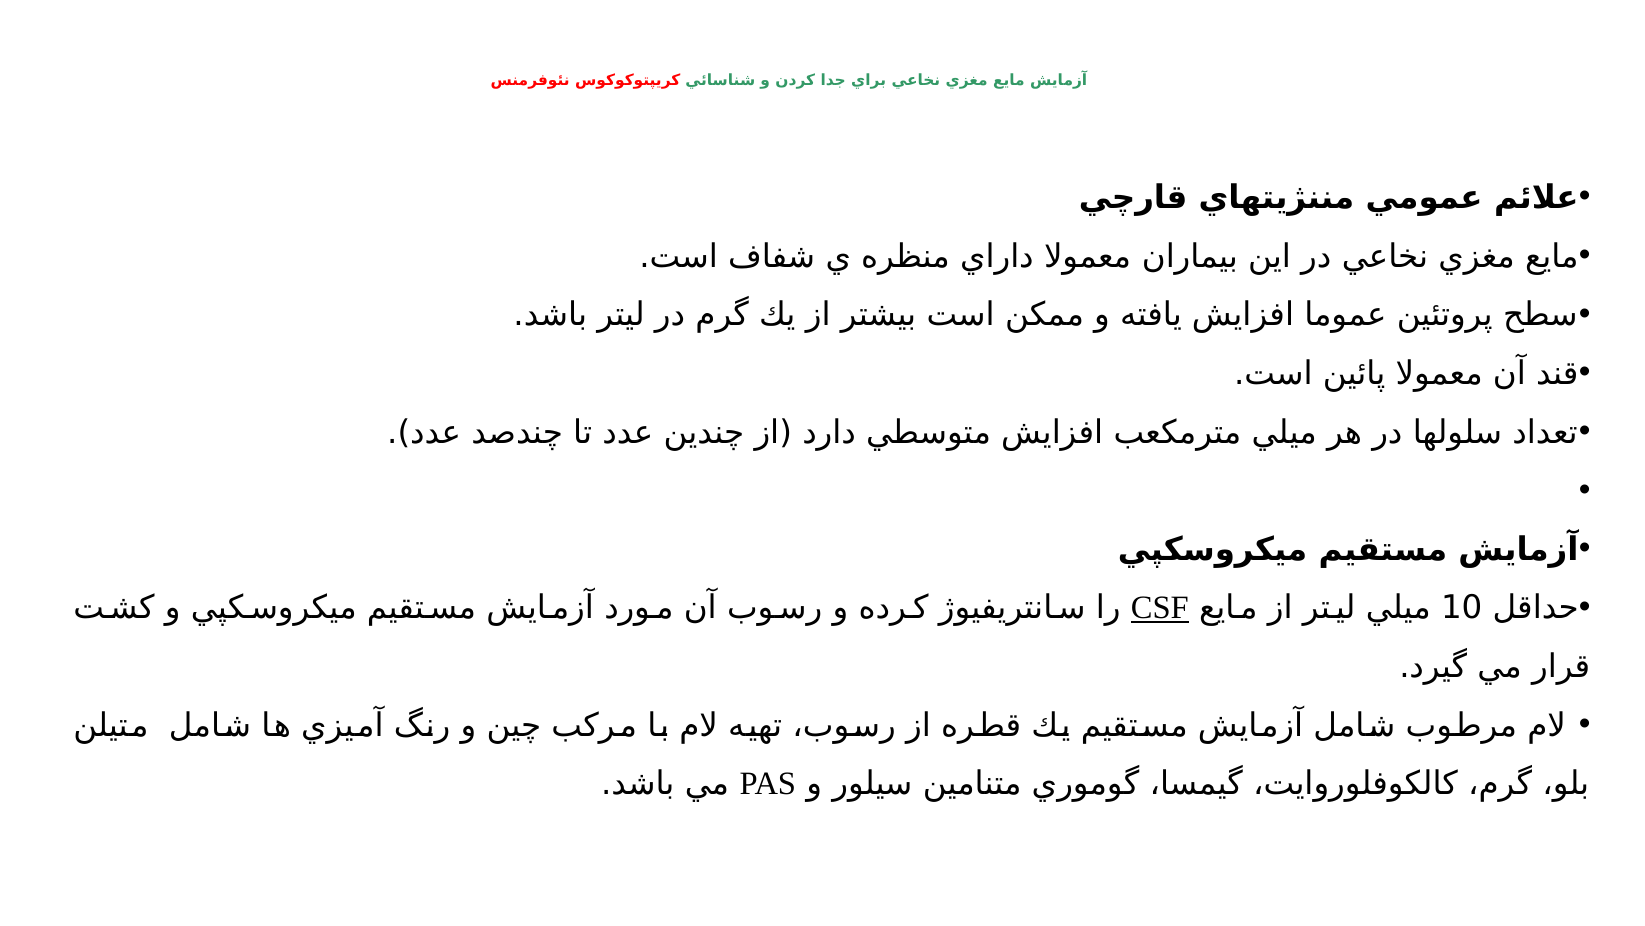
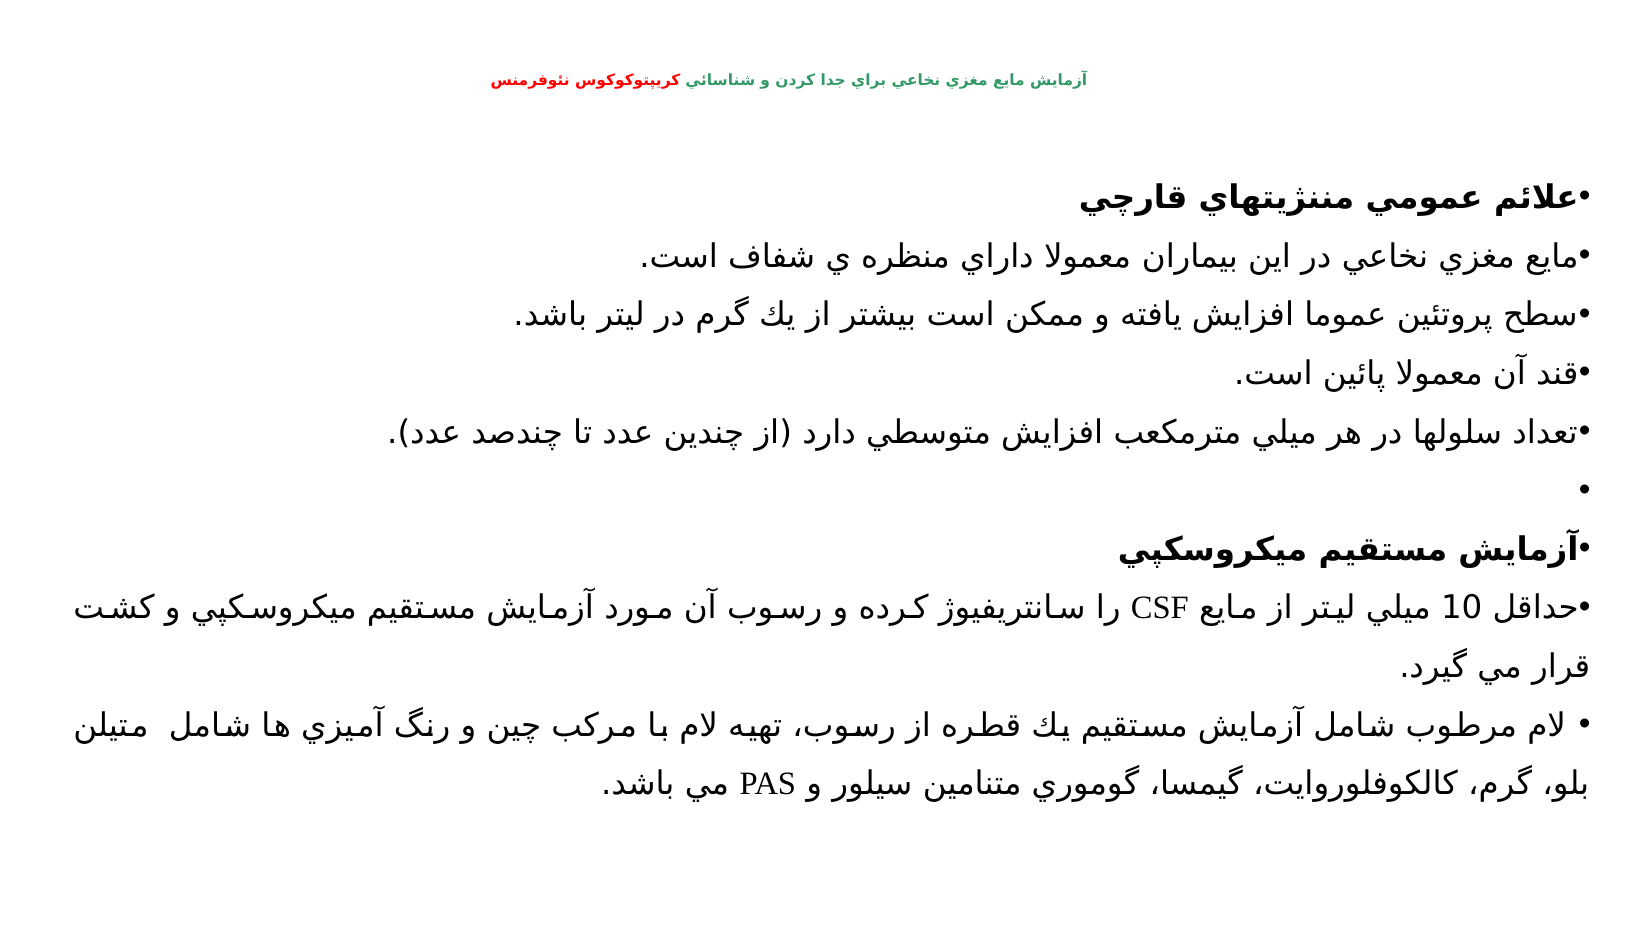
CSF underline: present -> none
